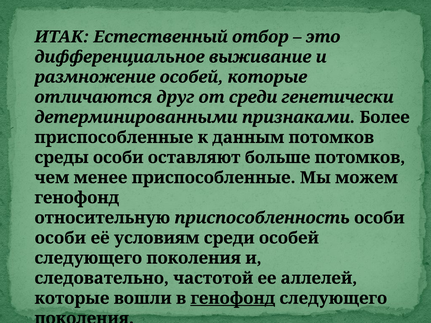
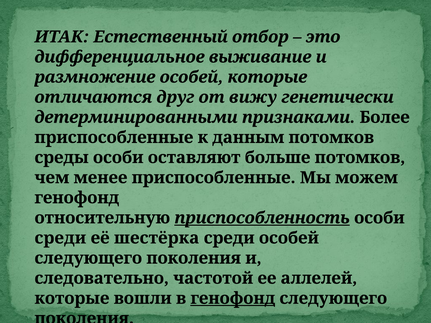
от среди: среди -> вижу
приспособленность underline: none -> present
особи at (60, 238): особи -> среди
условиям: условиям -> шестёрка
